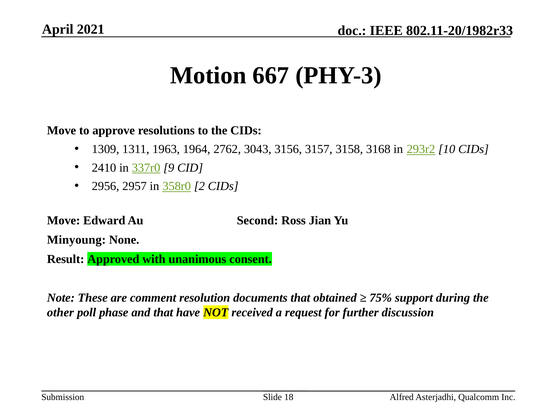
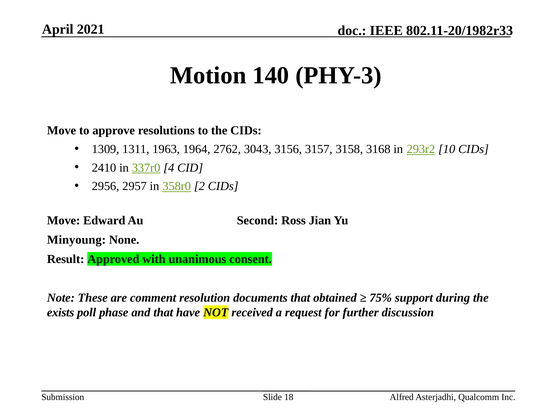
667: 667 -> 140
9: 9 -> 4
other: other -> exists
